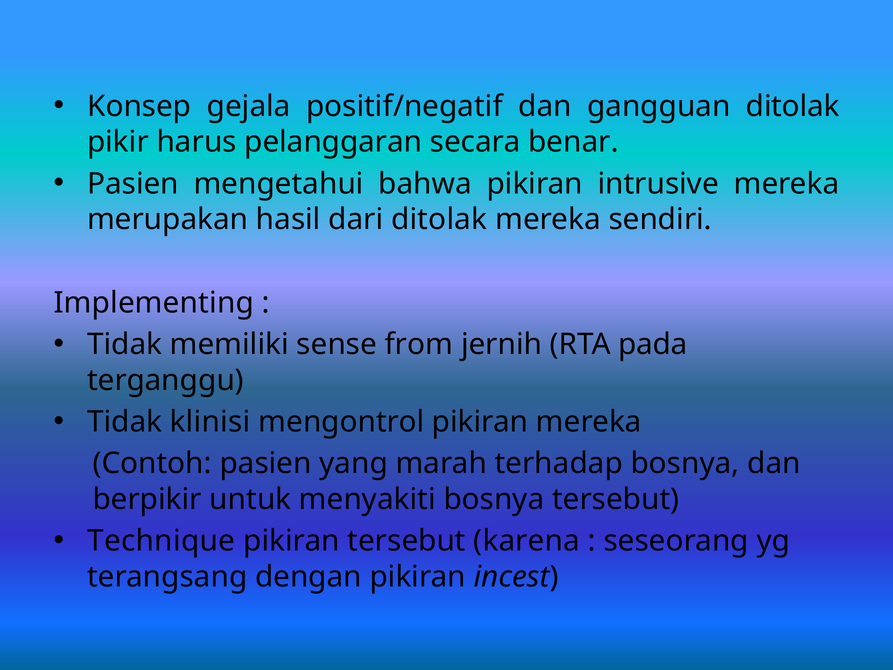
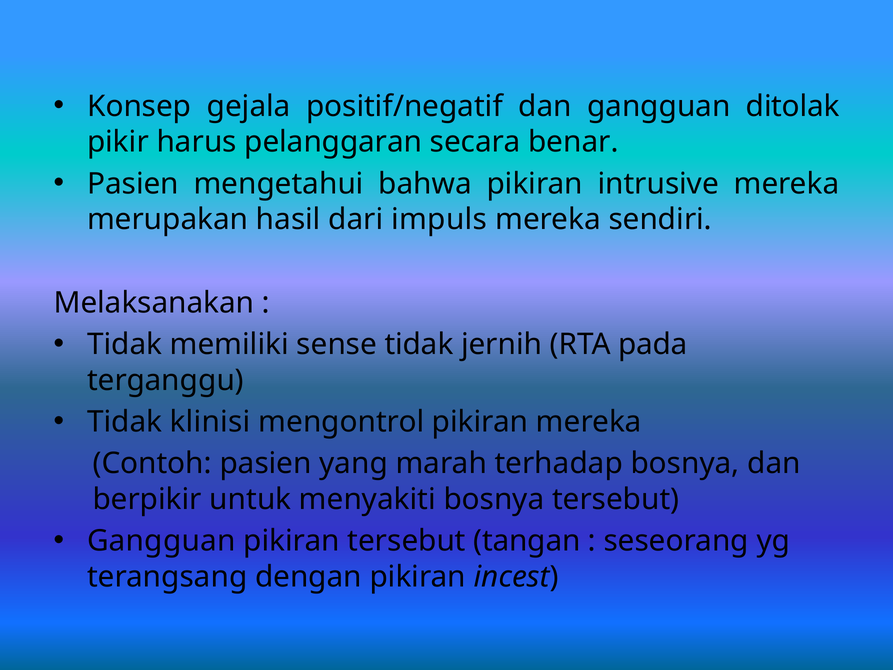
dari ditolak: ditolak -> impuls
Implementing: Implementing -> Melaksanakan
sense from: from -> tidak
Technique at (161, 541): Technique -> Gangguan
karena: karena -> tangan
